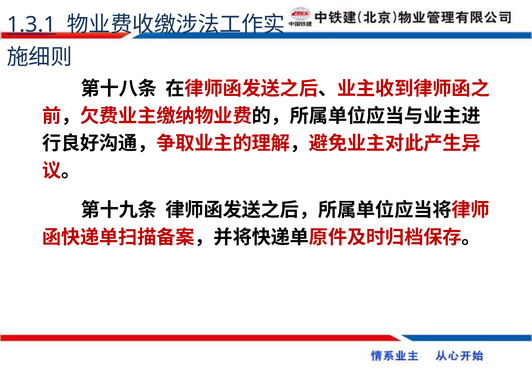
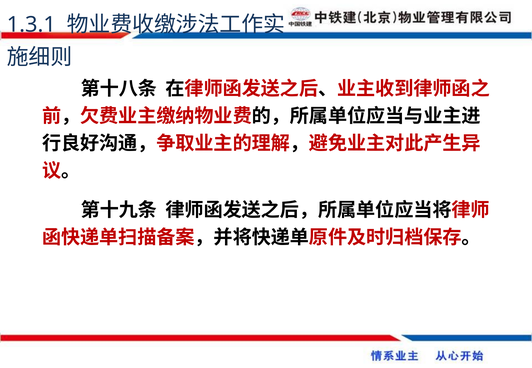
1.3.1 underline: present -> none
